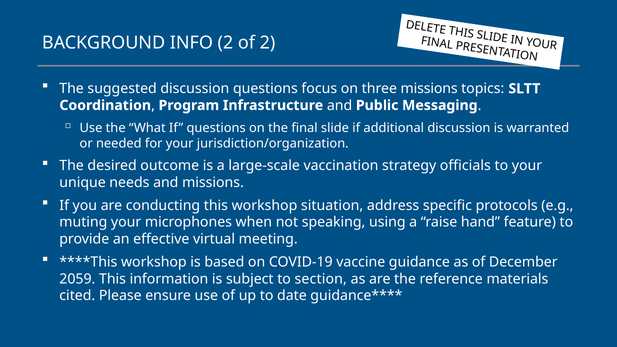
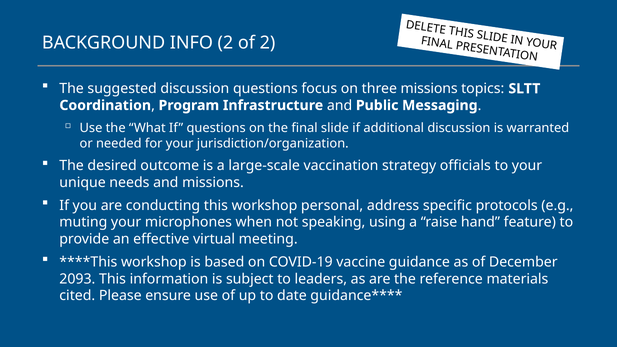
situation: situation -> personal
2059: 2059 -> 2093
section: section -> leaders
